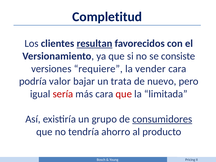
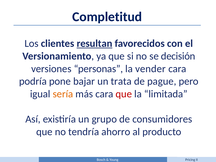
consiste: consiste -> decisión
requiere: requiere -> personas
valor: valor -> pone
nuevo: nuevo -> pague
sería colour: red -> orange
consumidores underline: present -> none
